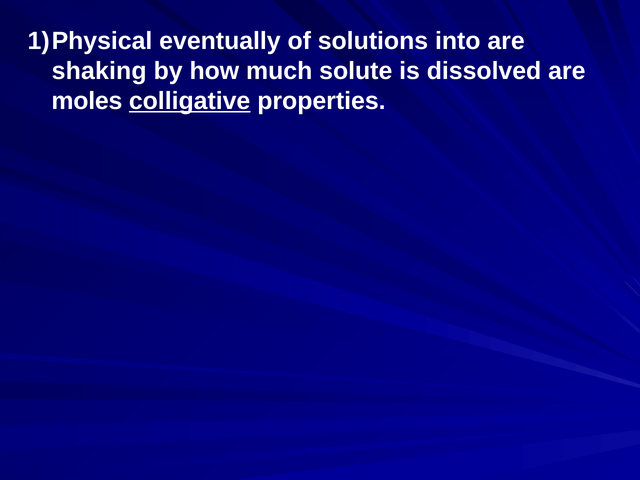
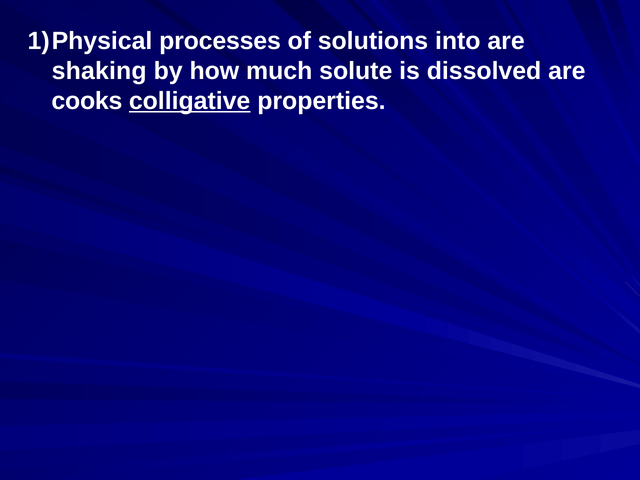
eventually: eventually -> processes
moles: moles -> cooks
